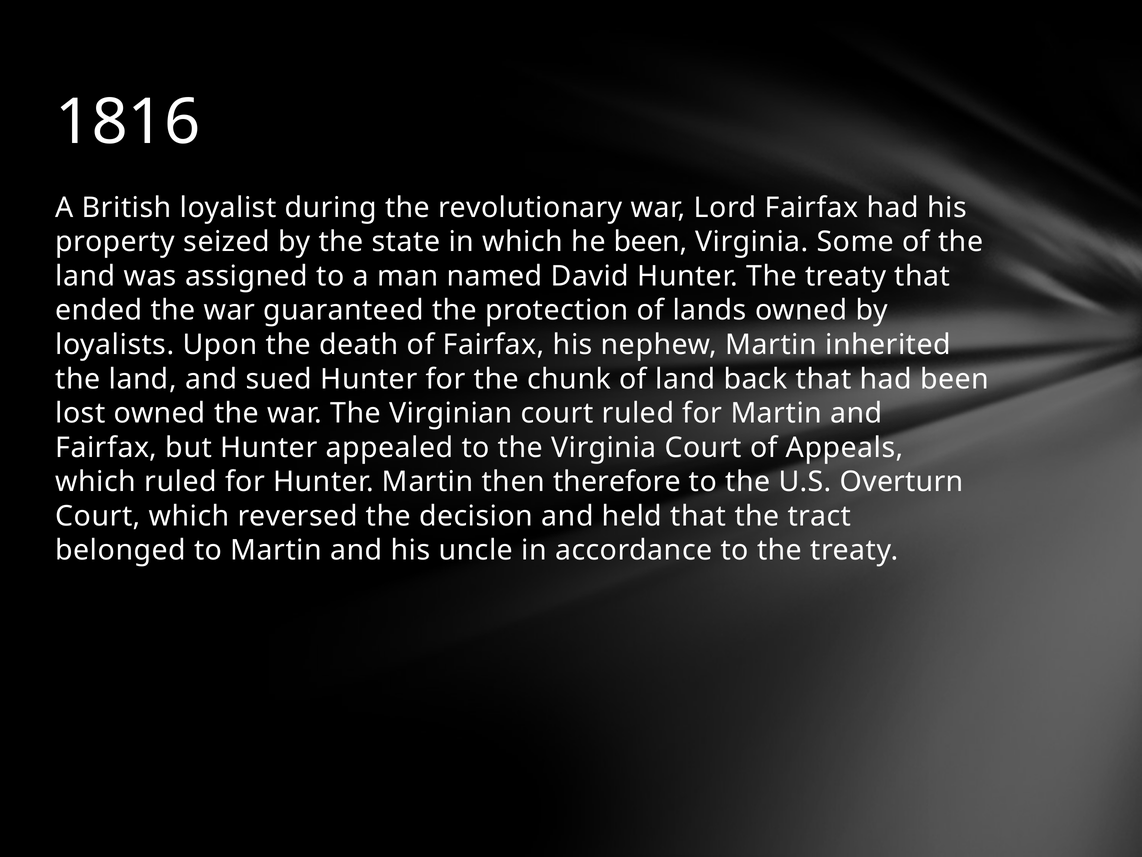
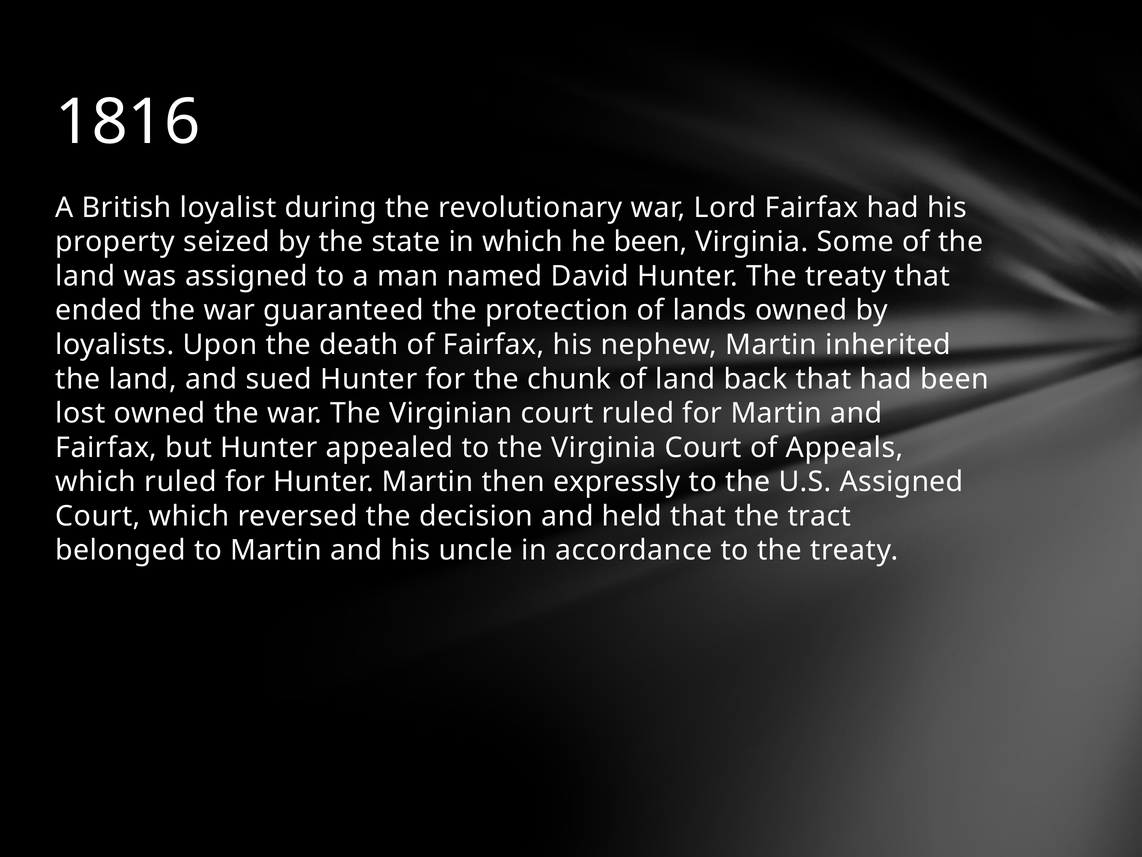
therefore: therefore -> expressly
U.S Overturn: Overturn -> Assigned
